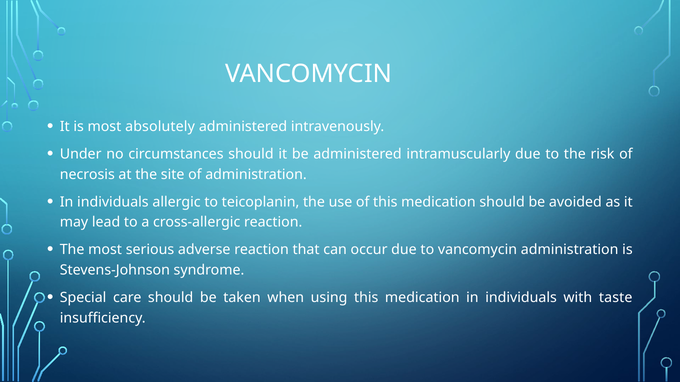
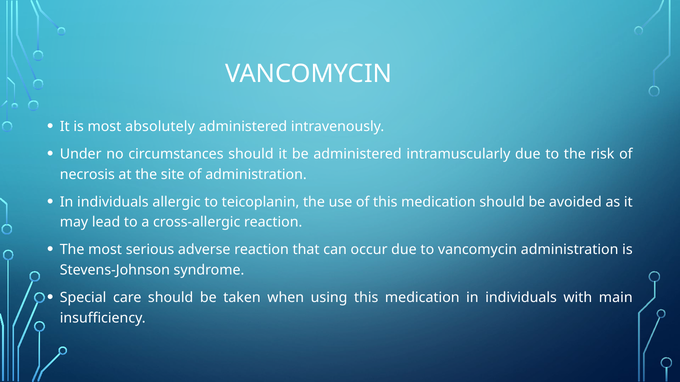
taste: taste -> main
